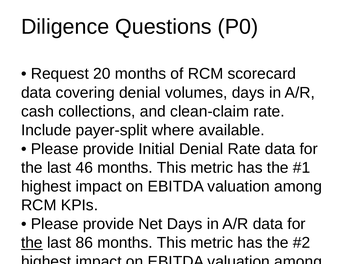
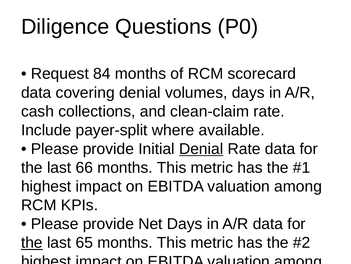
20: 20 -> 84
Denial at (201, 149) underline: none -> present
46: 46 -> 66
86: 86 -> 65
